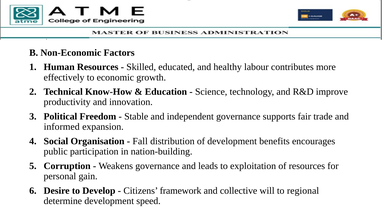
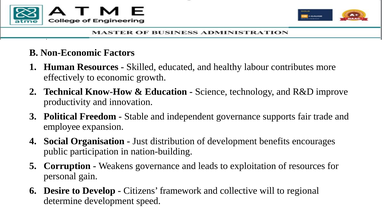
informed: informed -> employee
Fall: Fall -> Just
